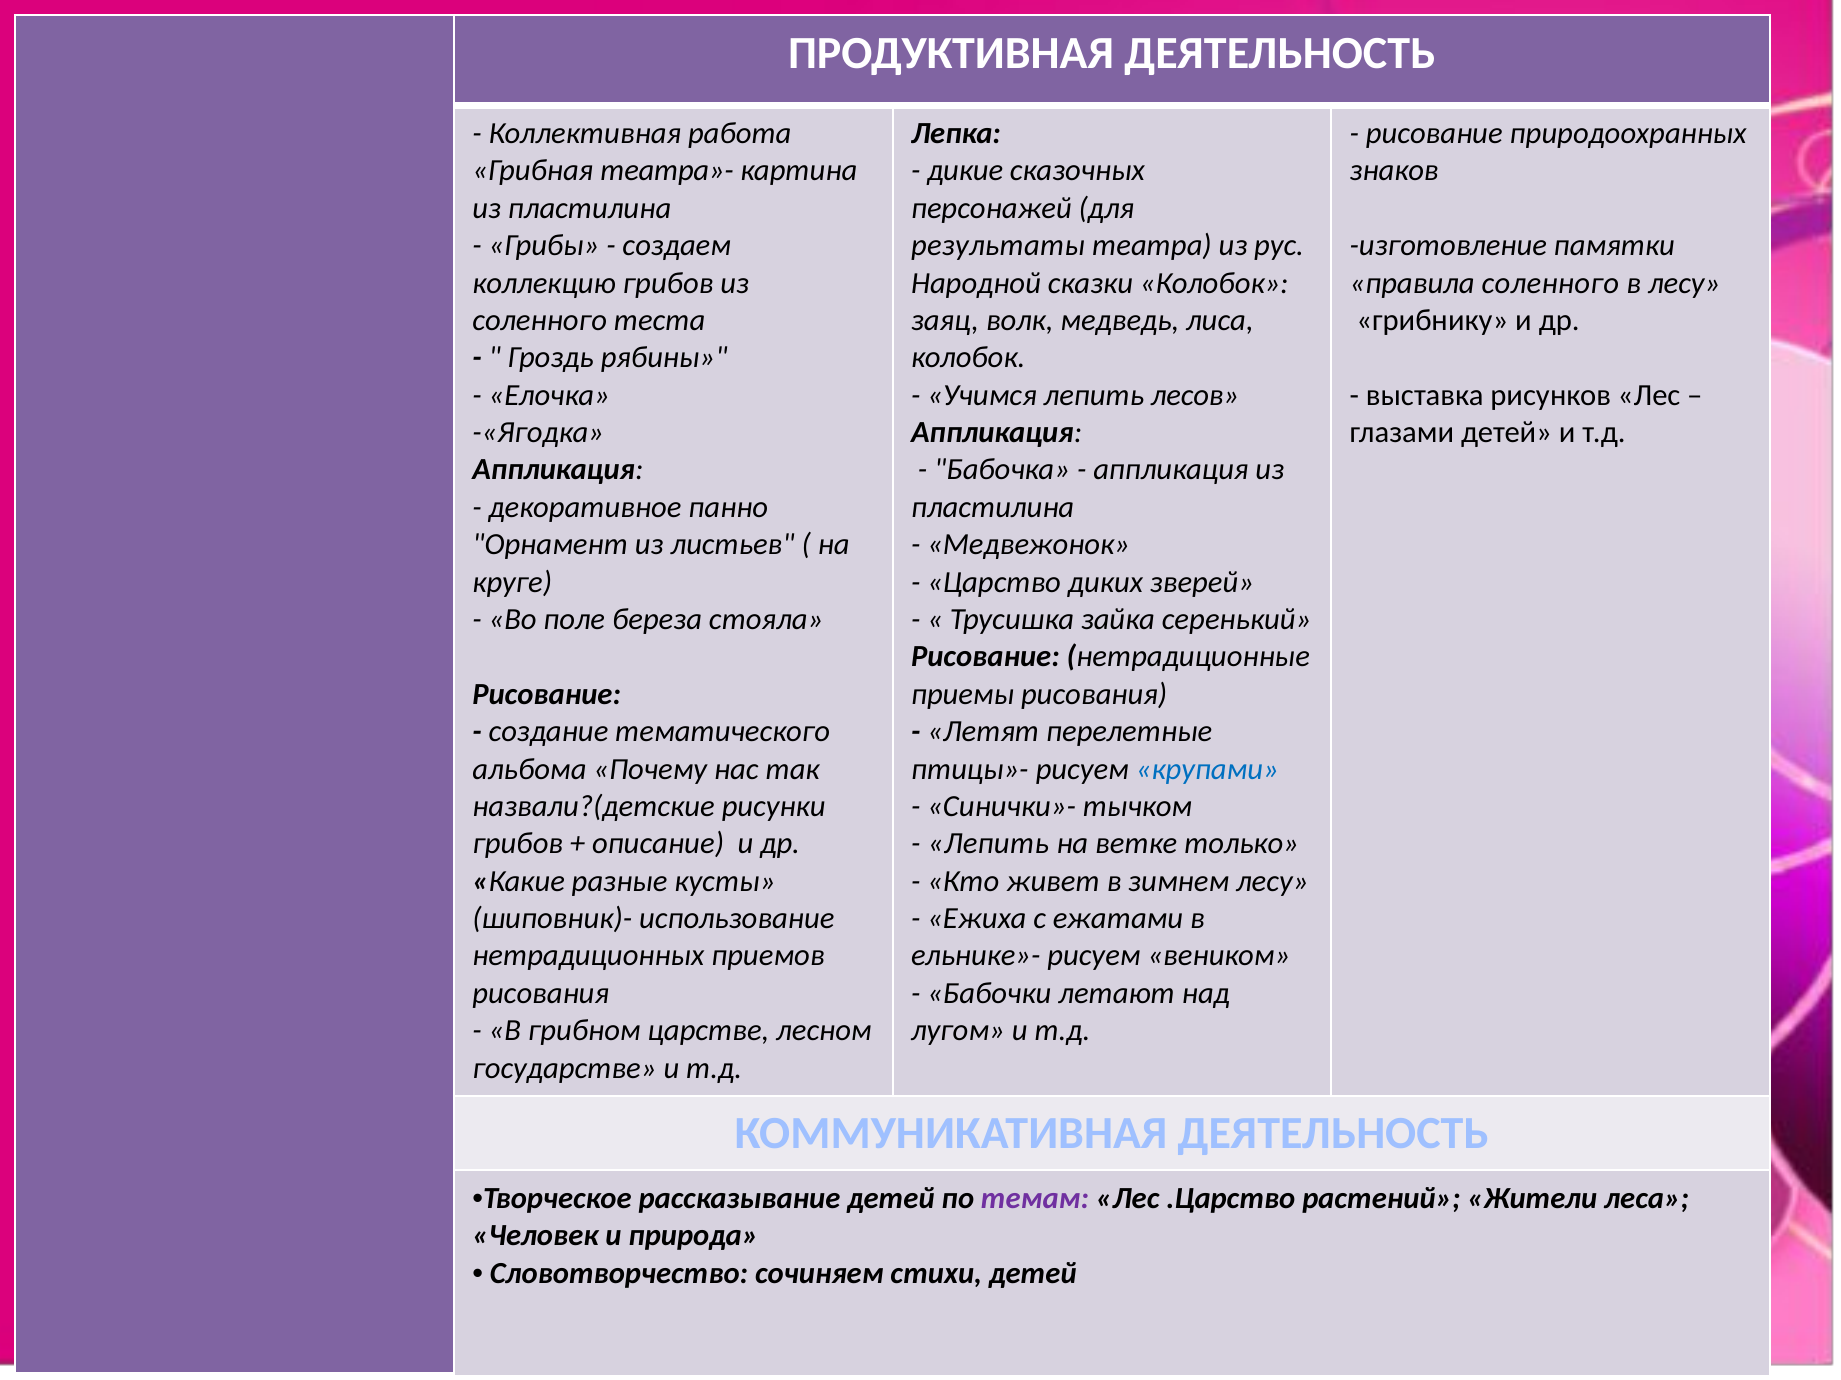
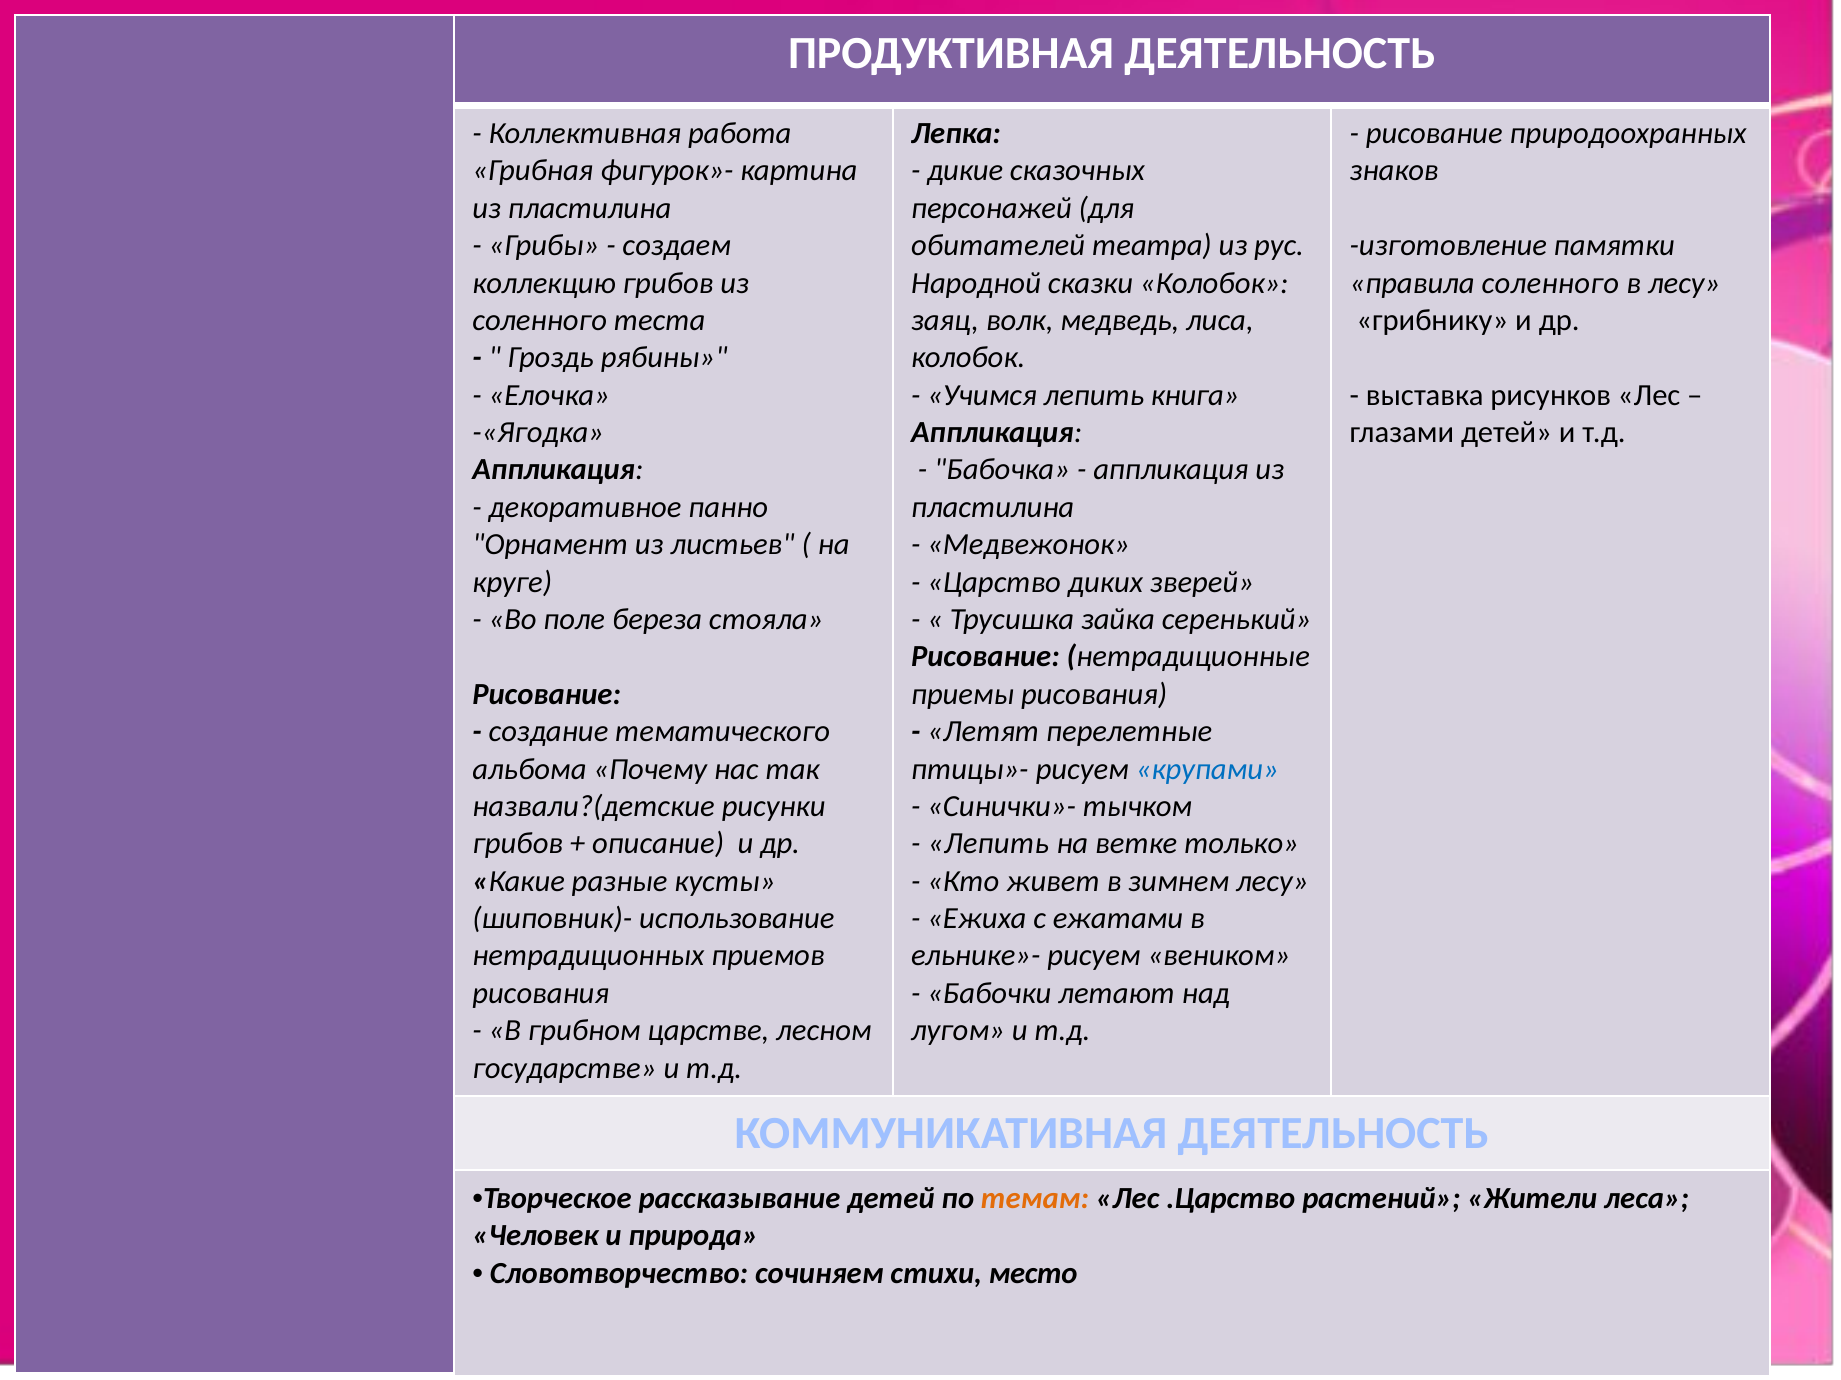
театра»-: театра»- -> фигурок»-
результаты: результаты -> обитателей
лесов: лесов -> книга
темам colour: purple -> orange
стихи детей: детей -> место
